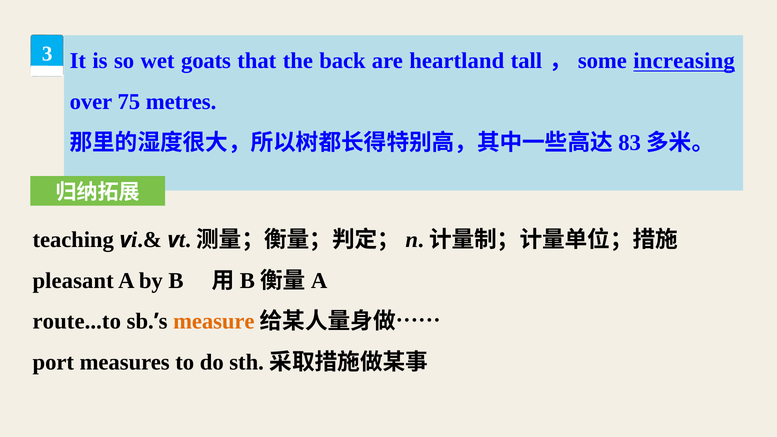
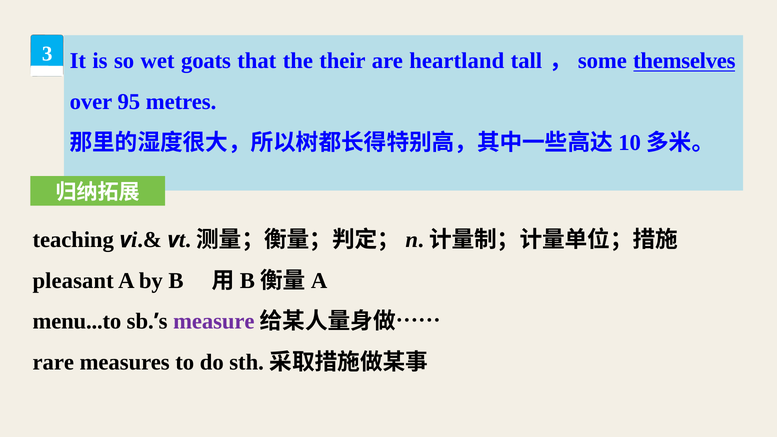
back: back -> their
increasing: increasing -> themselves
75: 75 -> 95
83: 83 -> 10
route...to: route...to -> menu...to
measure colour: orange -> purple
port: port -> rare
